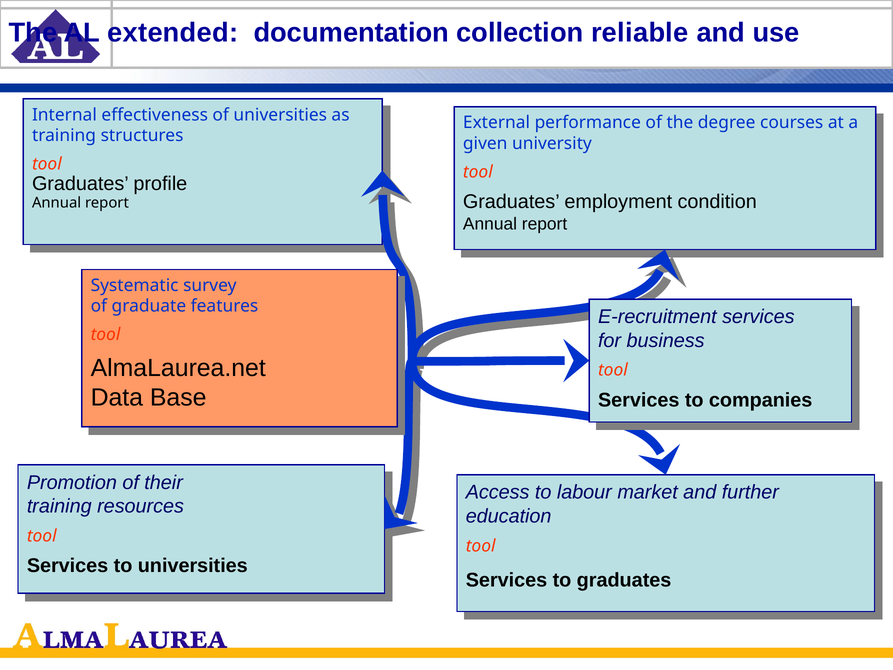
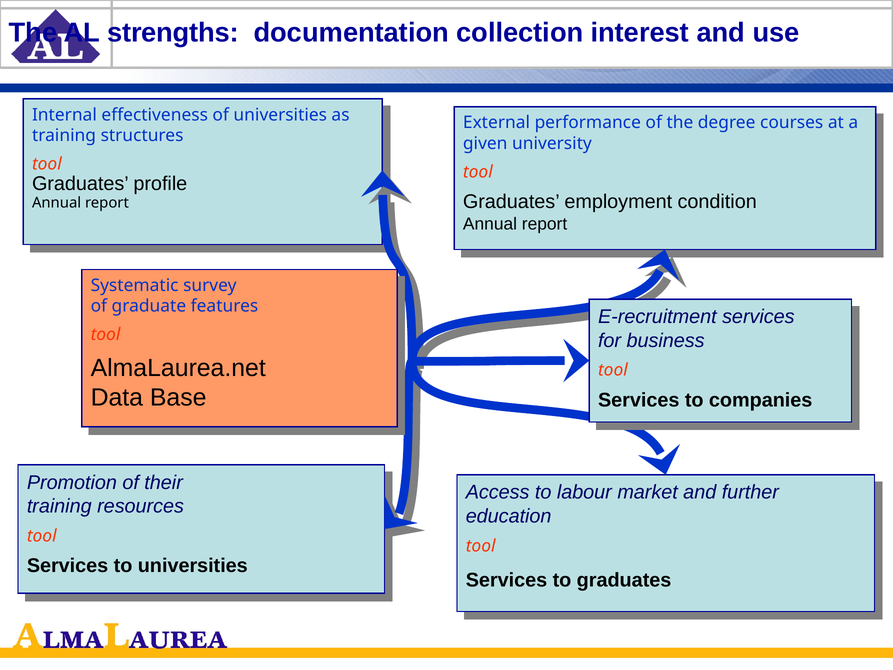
extended: extended -> strengths
reliable: reliable -> interest
